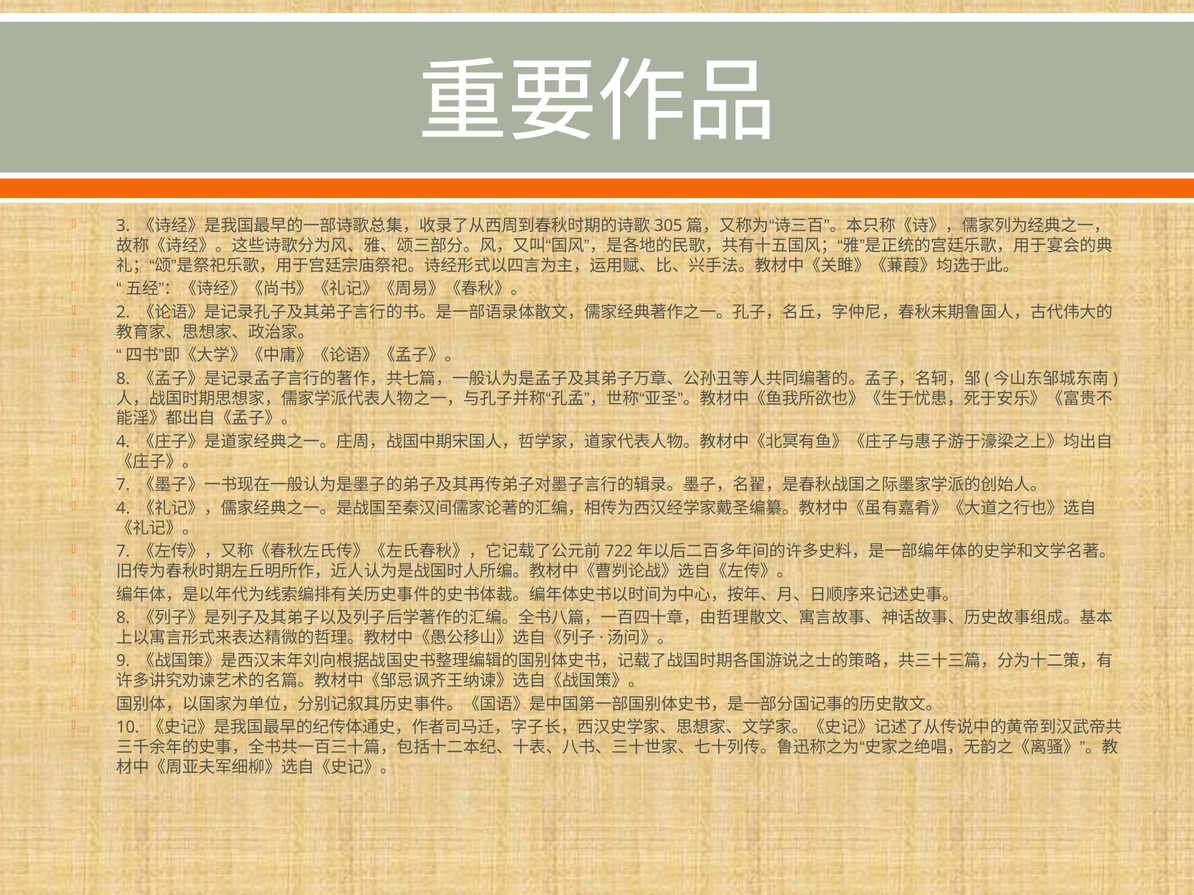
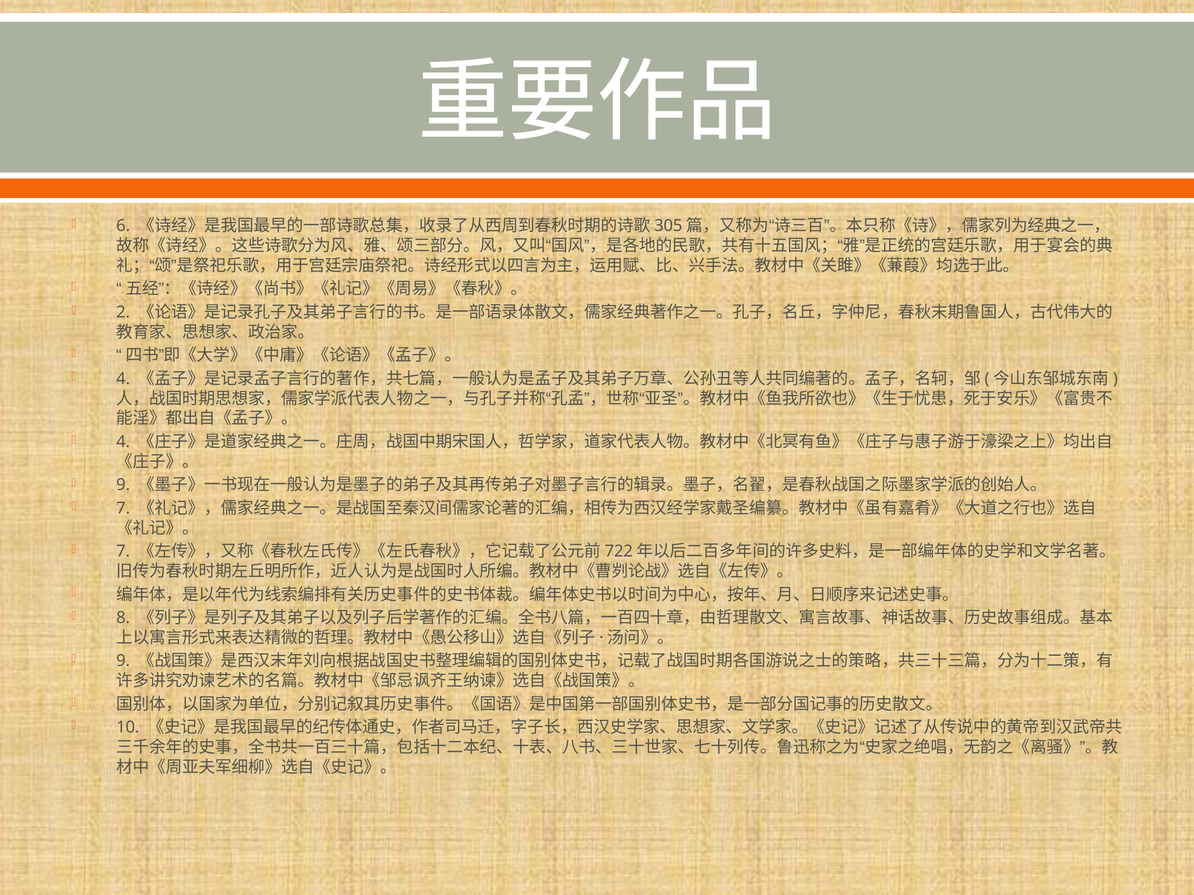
3: 3 -> 6
8 at (123, 379): 8 -> 4
7 at (123, 485): 7 -> 9
4 at (123, 508): 4 -> 7
